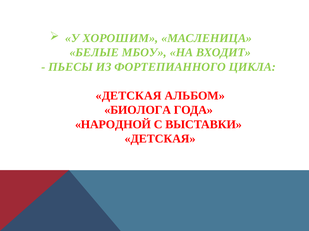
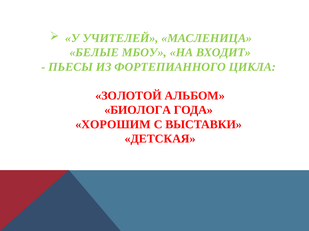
ХОРОШИМ: ХОРОШИМ -> УЧИТЕЛЕЙ
ДЕТСКАЯ at (129, 96): ДЕТСКАЯ -> ЗОЛОТОЙ
НАРОДНОЙ: НАРОДНОЙ -> ХОРОШИМ
